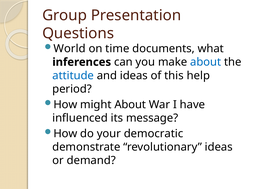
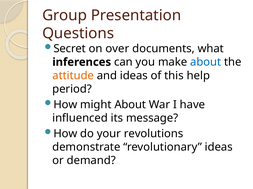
World: World -> Secret
time: time -> over
attitude colour: blue -> orange
democratic: democratic -> revolutions
